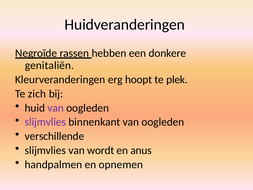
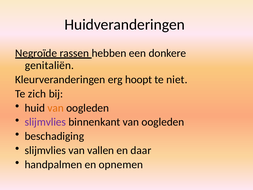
plek: plek -> niet
van at (56, 108) colour: purple -> orange
verschillende: verschillende -> beschadiging
wordt: wordt -> vallen
anus: anus -> daar
